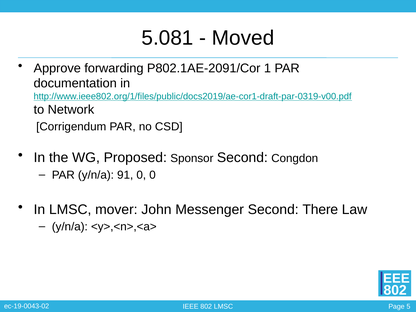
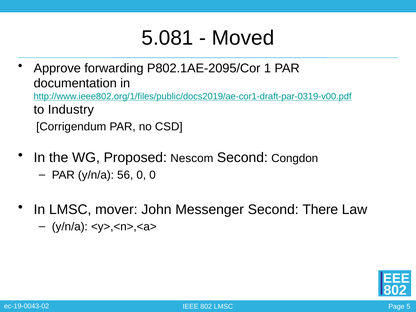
P802.1AE-2091/Cor: P802.1AE-2091/Cor -> P802.1AE-2095/Cor
Network: Network -> Industry
Sponsor: Sponsor -> Nescom
91: 91 -> 56
